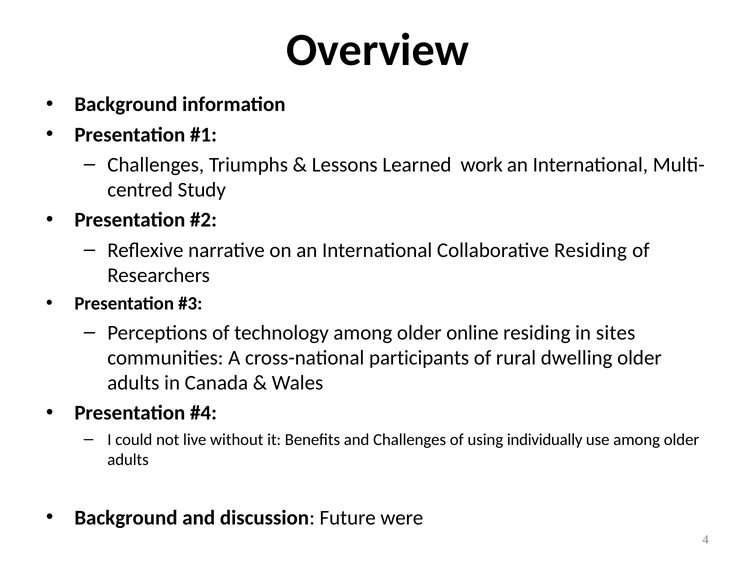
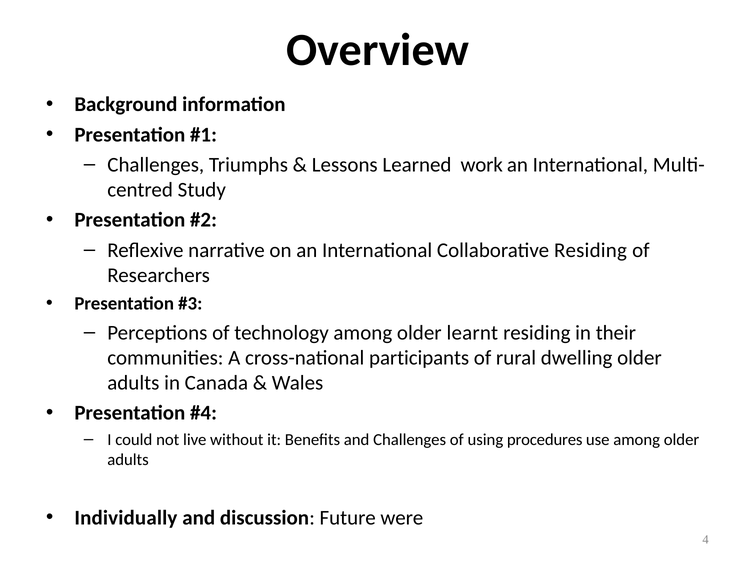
online: online -> learnt
sites: sites -> their
individually: individually -> procedures
Background at (126, 518): Background -> Individually
